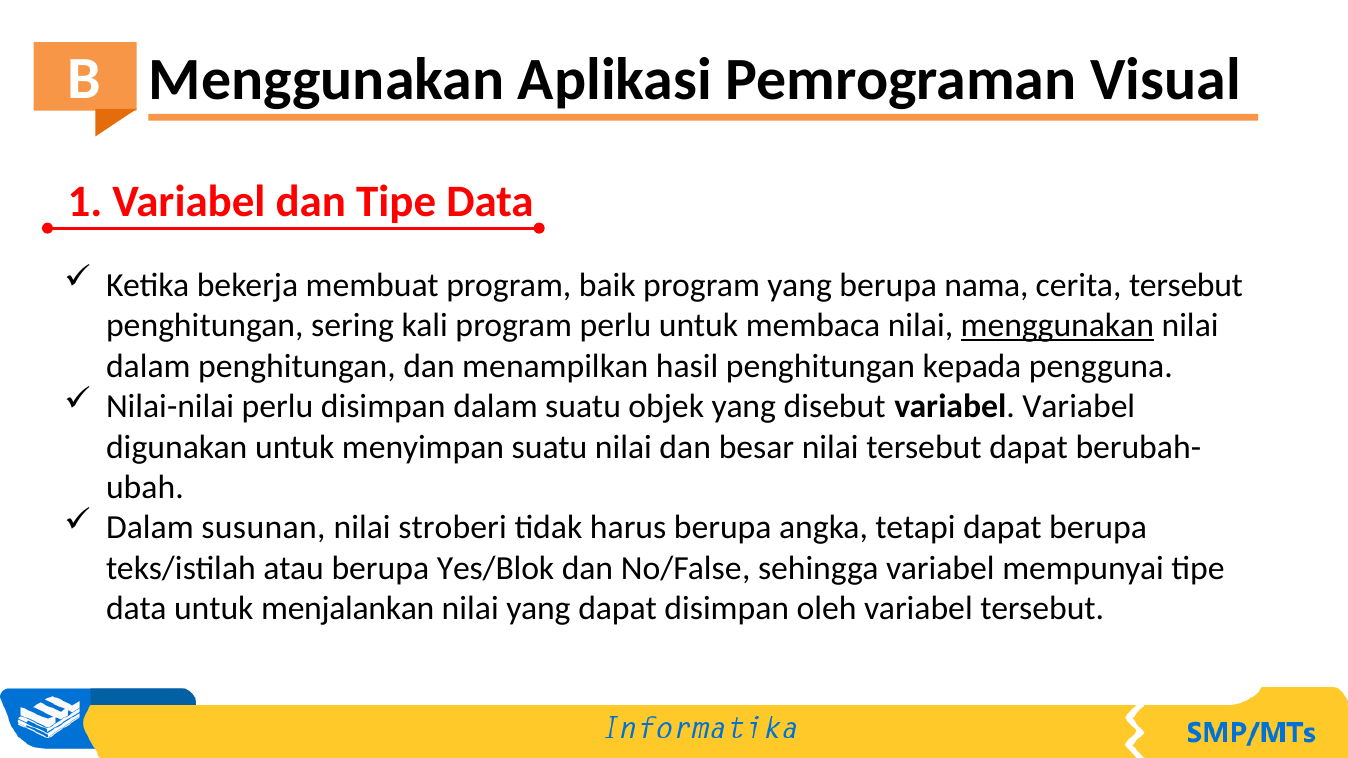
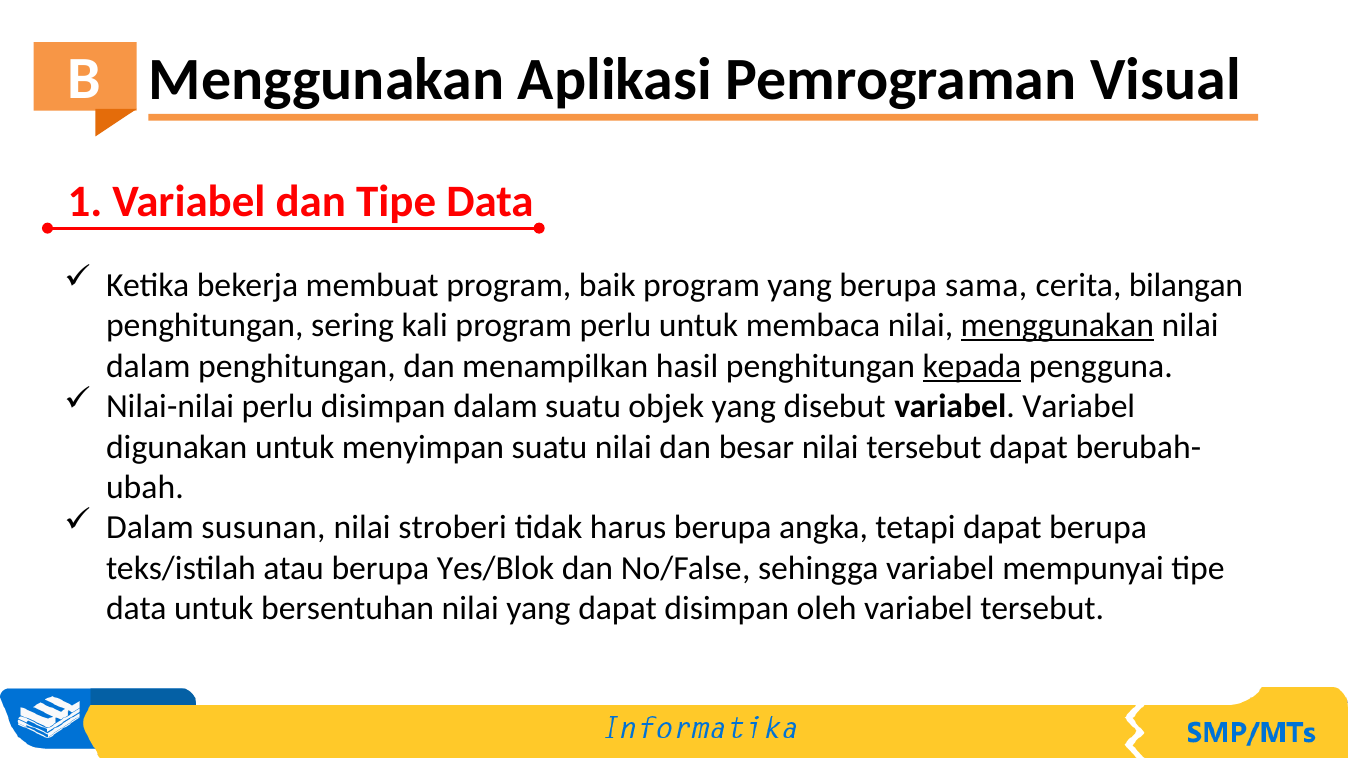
nama: nama -> sama
cerita tersebut: tersebut -> bilangan
kepada underline: none -> present
menjalankan: menjalankan -> bersentuhan
